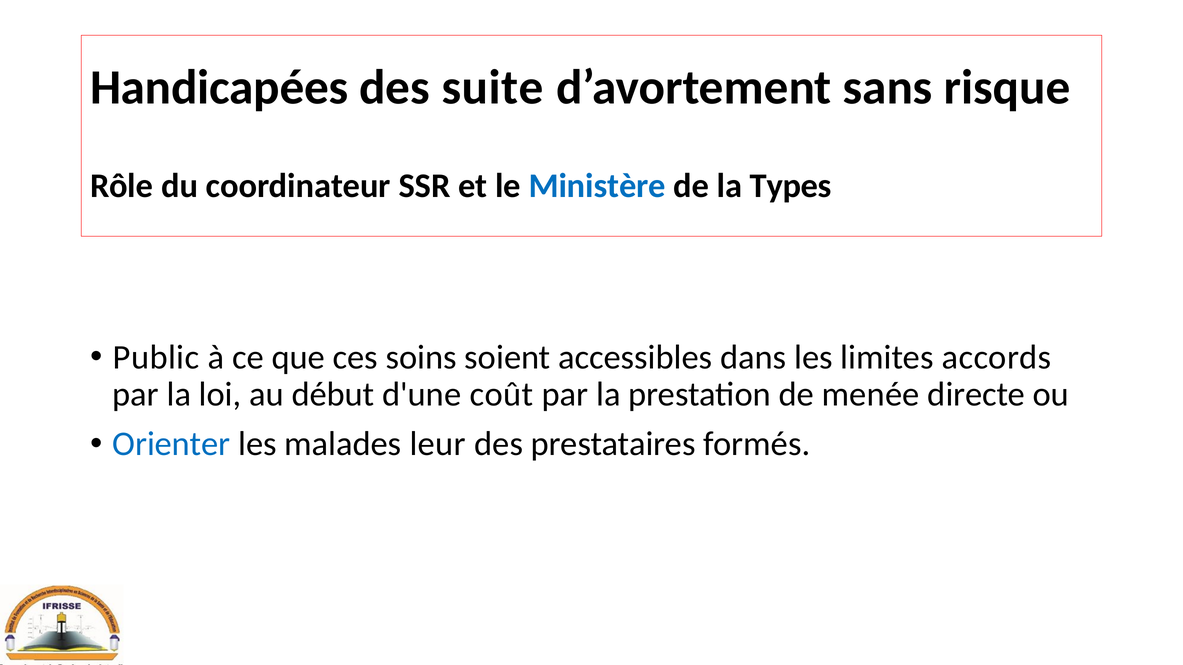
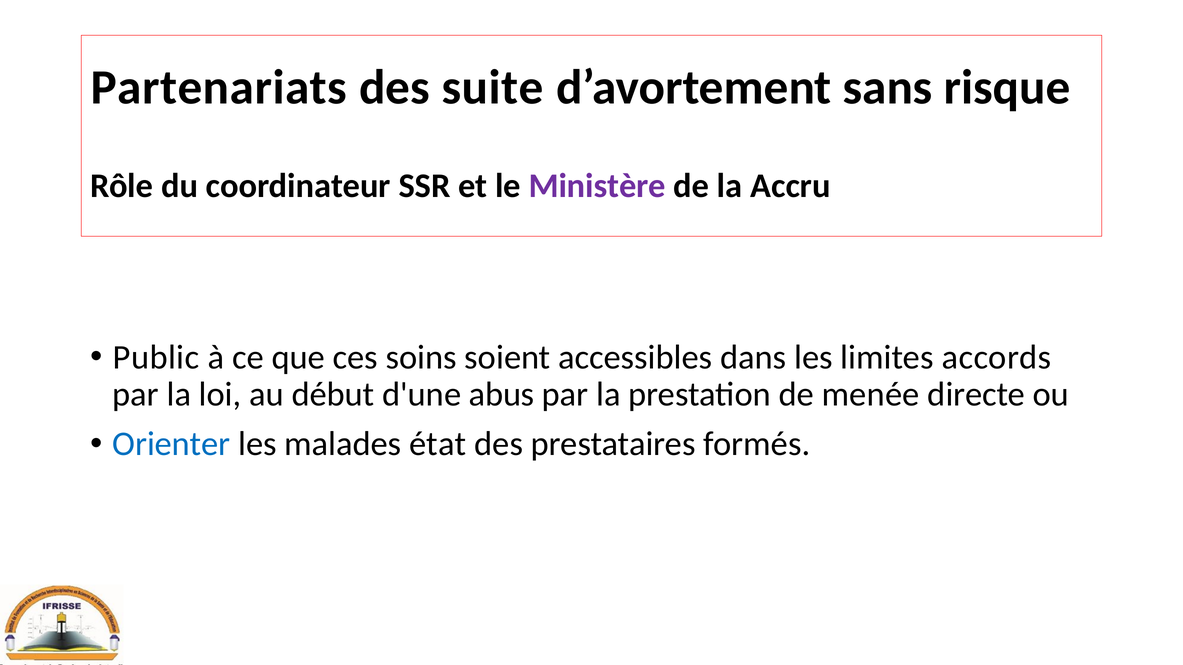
Handicapées: Handicapées -> Partenariats
Ministère colour: blue -> purple
Types: Types -> Accru
coût: coût -> abus
leur: leur -> état
